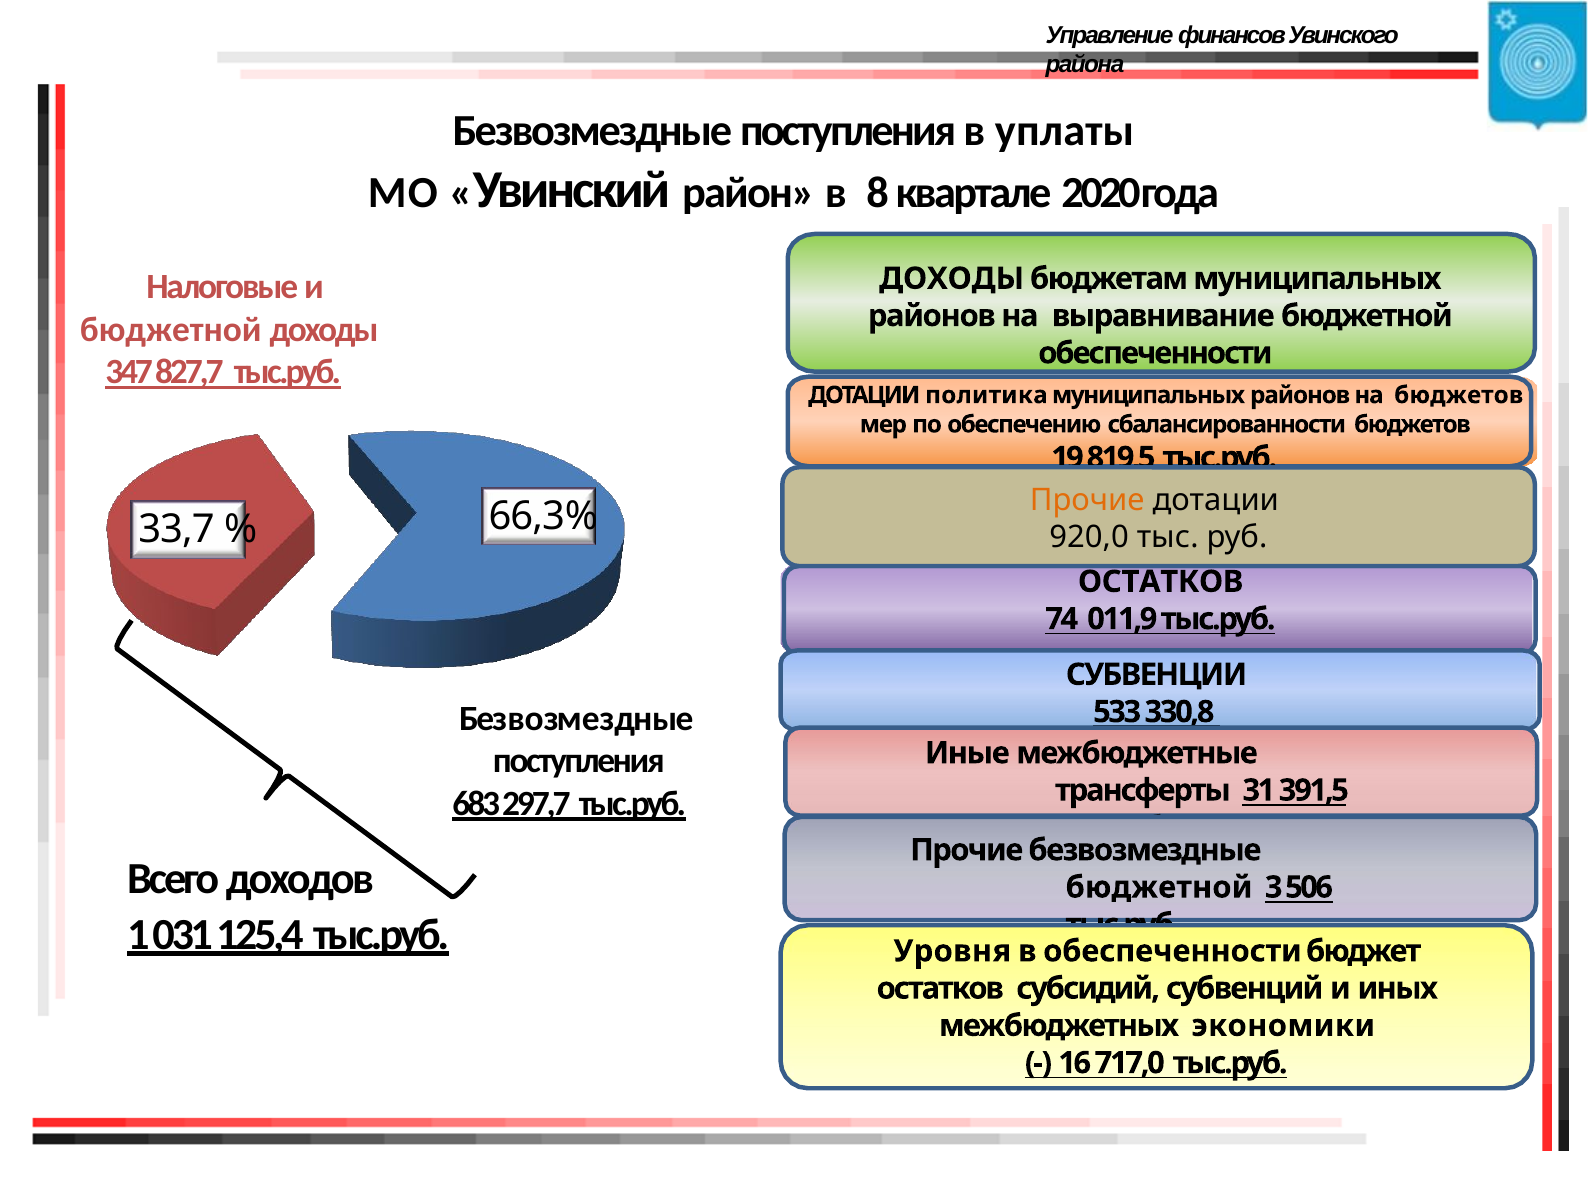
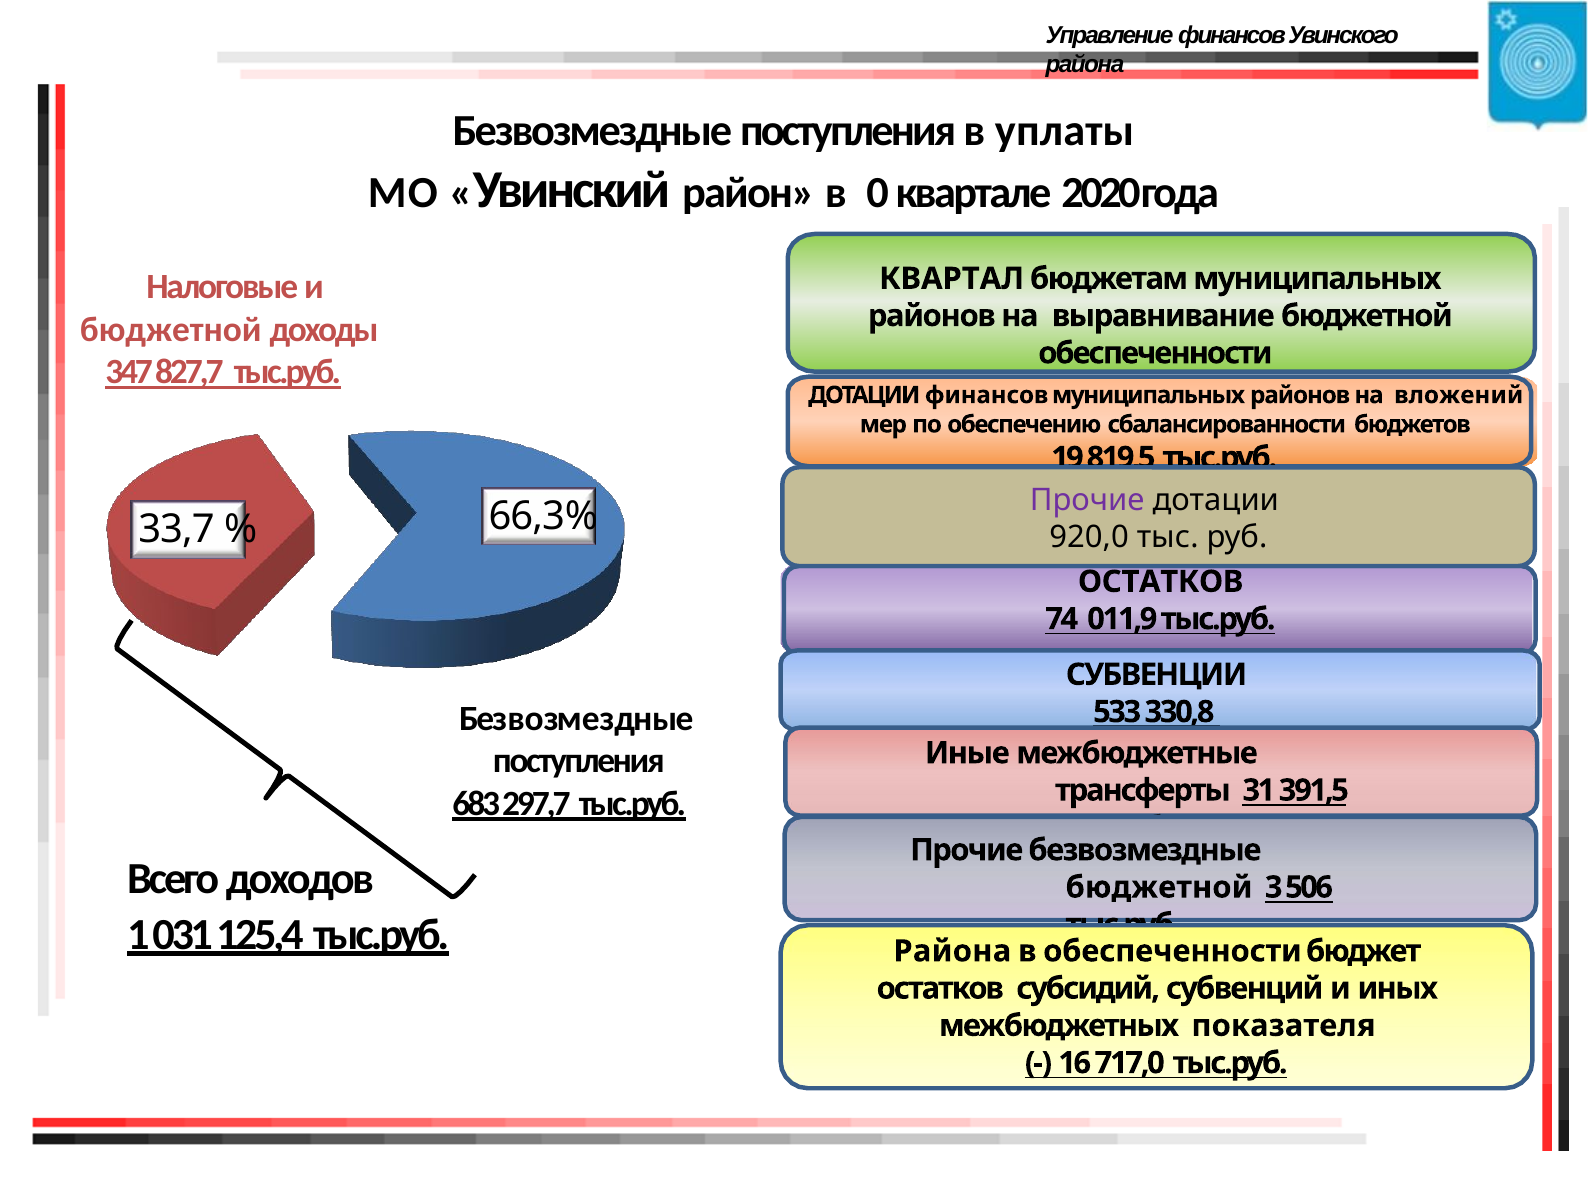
8: 8 -> 0
ДОХОДЫ at (952, 279): ДОХОДЫ -> КВАРТАЛ
ДОТАЦИИ политика: политика -> финансов
на бюджетов: бюджетов -> вложений
Прочие at (1087, 500) colour: orange -> purple
Уровня at (952, 951): Уровня -> Района
экономики: экономики -> показателя
